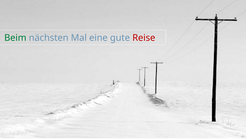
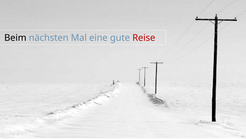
Beim colour: green -> black
